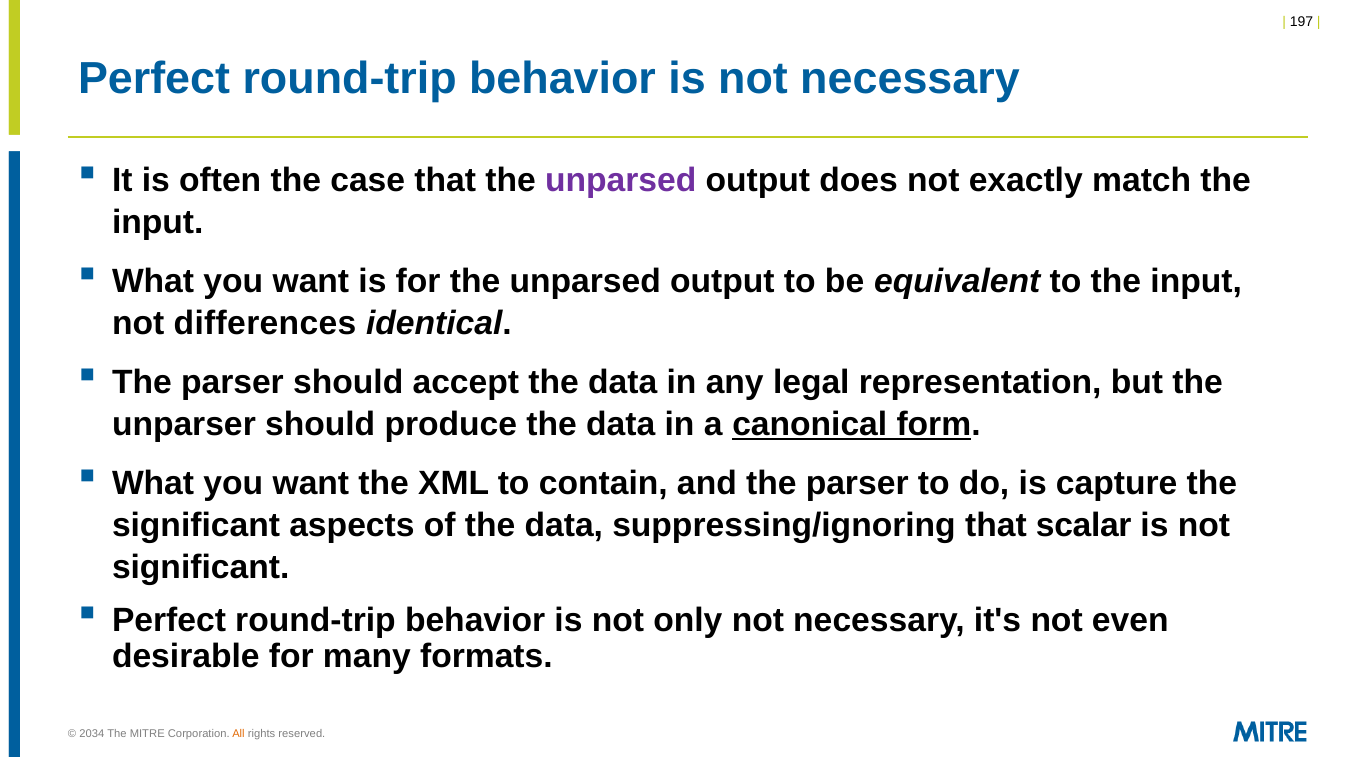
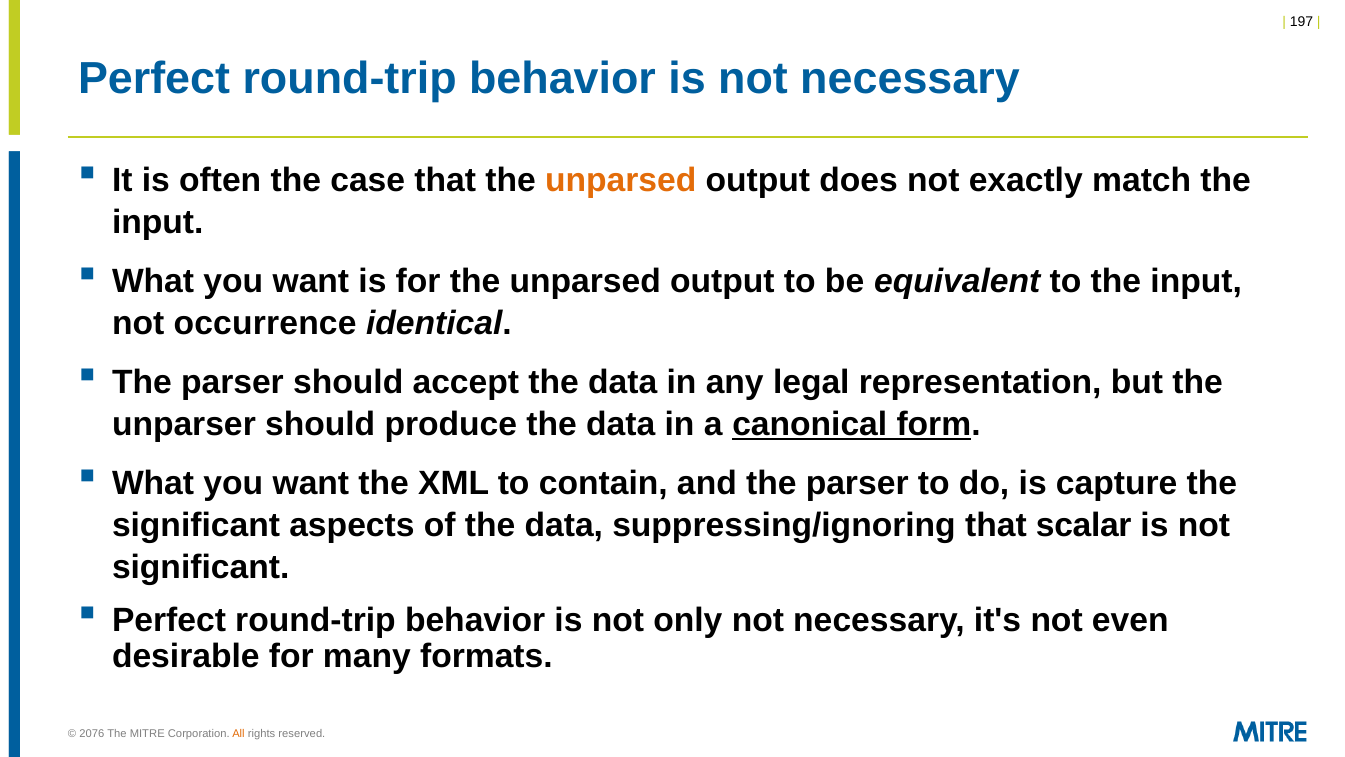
unparsed at (621, 181) colour: purple -> orange
differences: differences -> occurrence
2034: 2034 -> 2076
